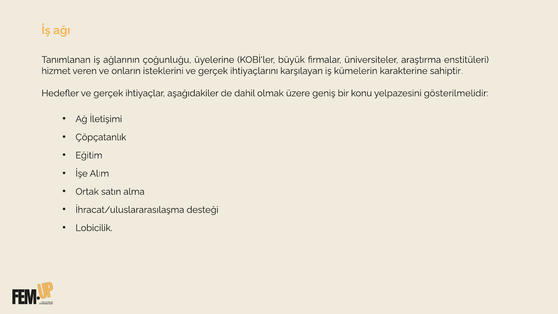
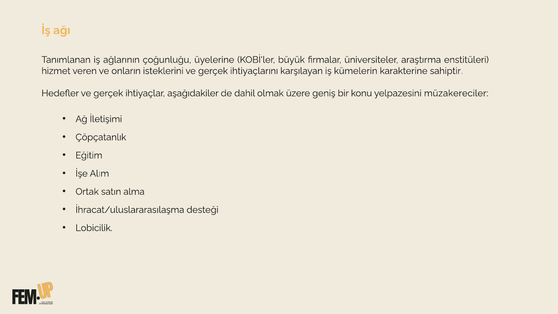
gösterilmelidir: gösterilmelidir -> müzakereciler
